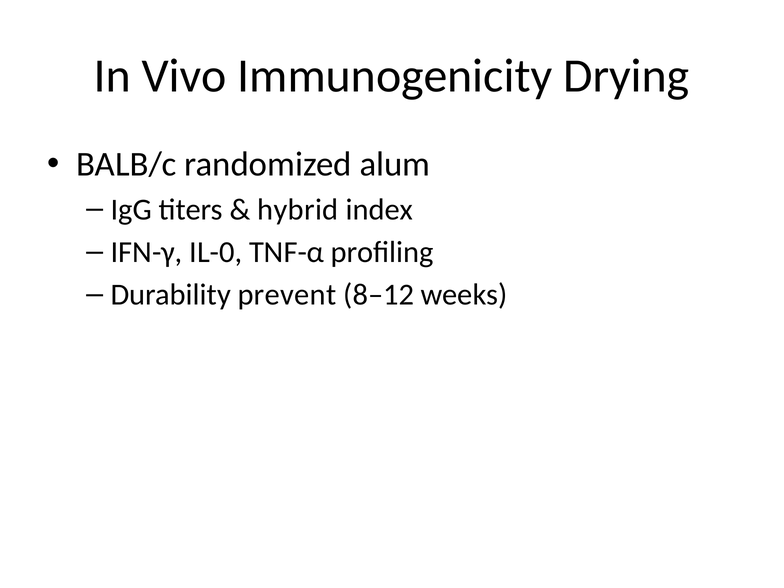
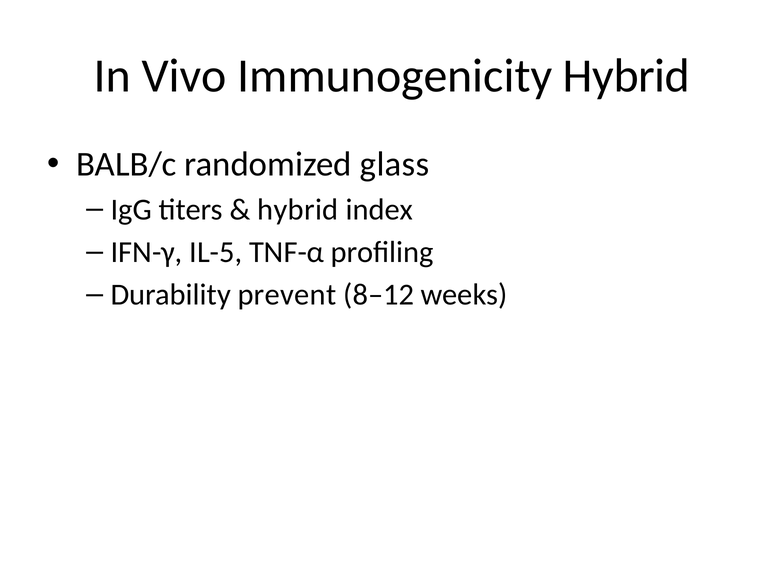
Immunogenicity Drying: Drying -> Hybrid
alum: alum -> glass
IL-0: IL-0 -> IL-5
